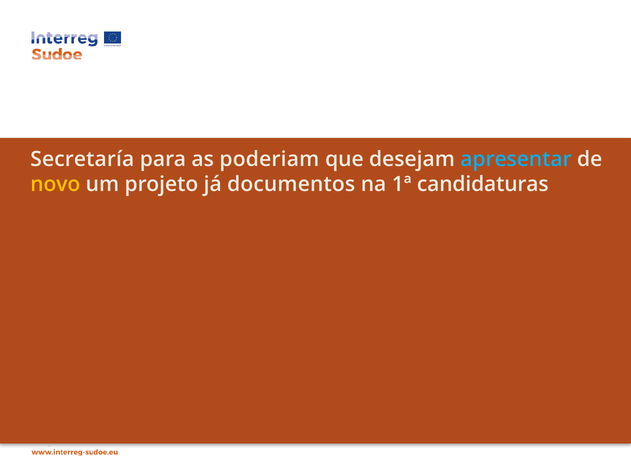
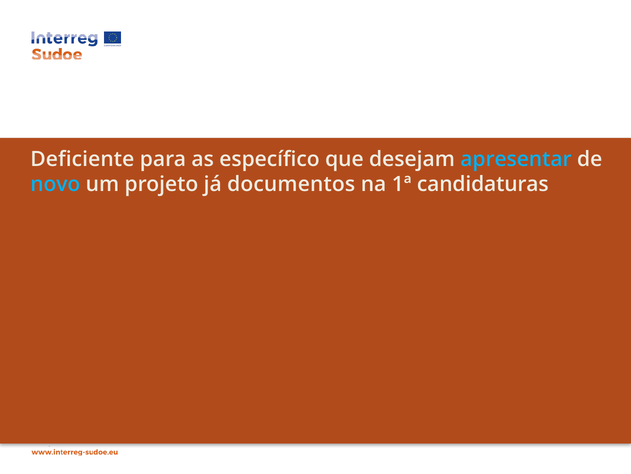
Secretaría: Secretaría -> Deficiente
poderiam: poderiam -> específico
novo colour: yellow -> light blue
